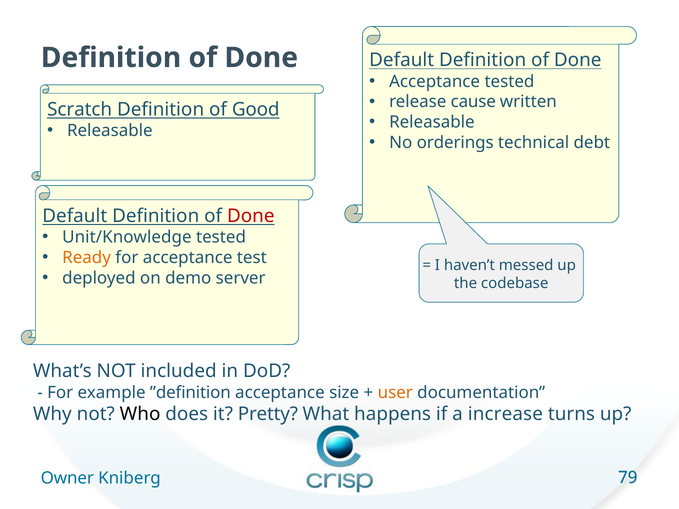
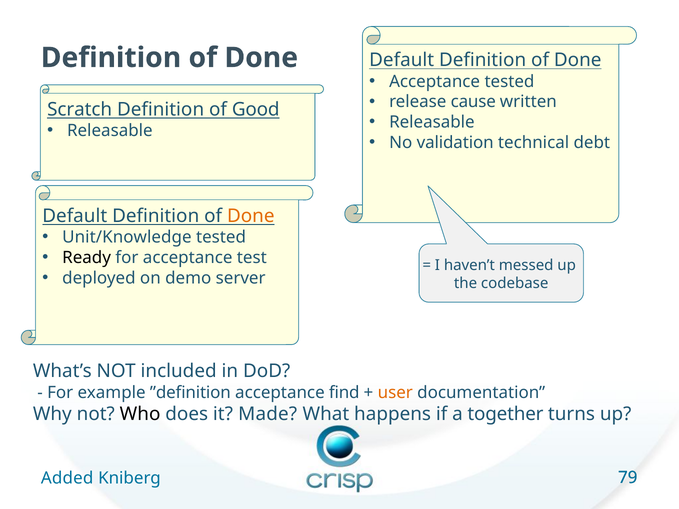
orderings: orderings -> validation
Done at (251, 216) colour: red -> orange
Ready colour: orange -> black
size: size -> find
Pretty: Pretty -> Made
increase: increase -> together
Owner: Owner -> Added
